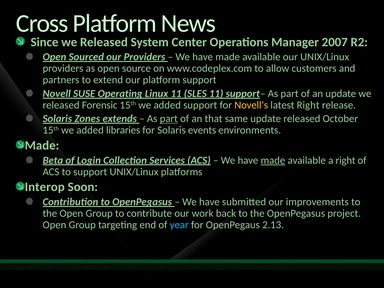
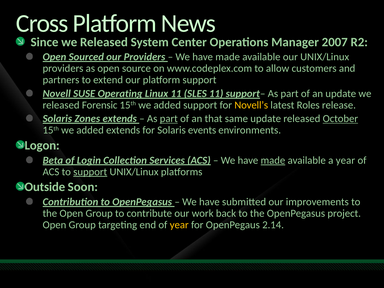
latest Right: Right -> Roles
October underline: none -> present
added libraries: libraries -> extends
Made at (42, 145): Made -> Logon
a right: right -> year
support at (90, 172) underline: none -> present
Interop: Interop -> Outside
year at (179, 225) colour: light blue -> yellow
2.13: 2.13 -> 2.14
